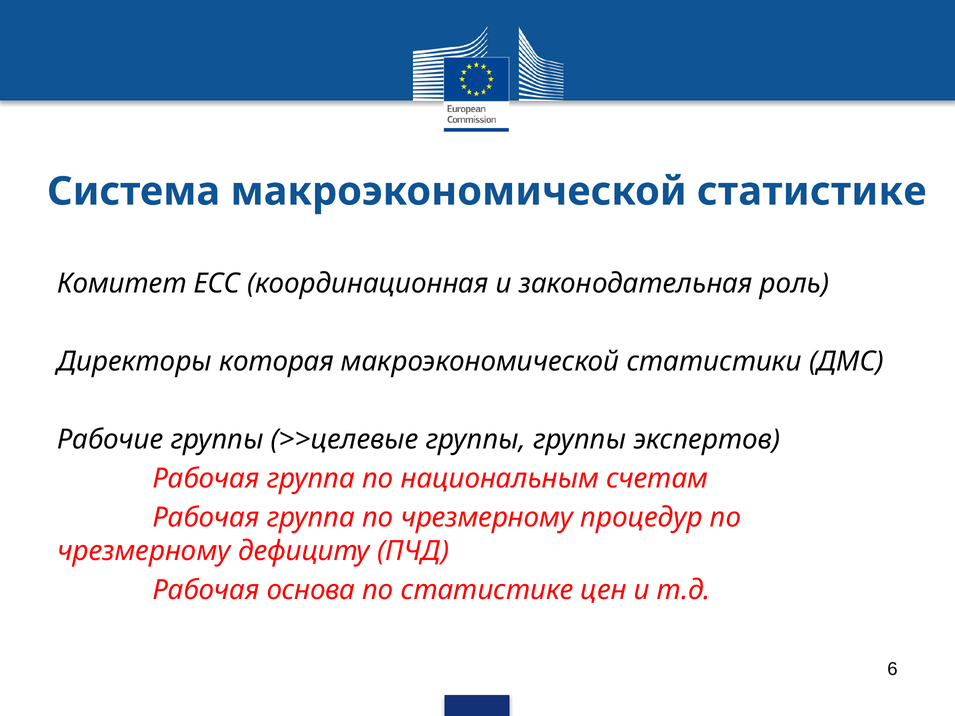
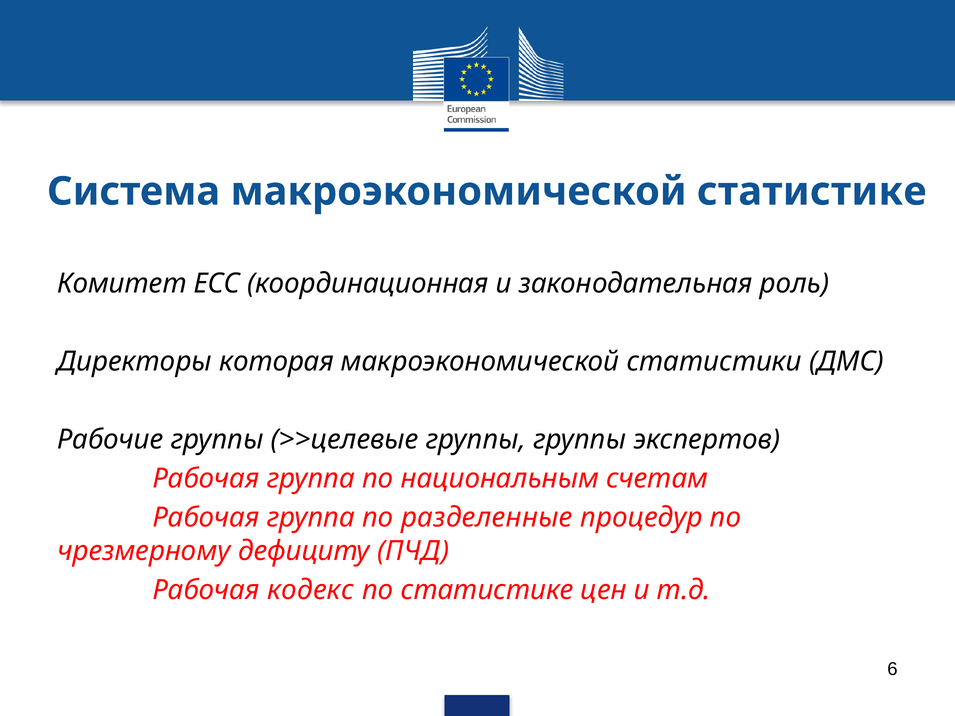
группа по чрезмерному: чрезмерному -> разделенные
основа: основа -> кодекс
